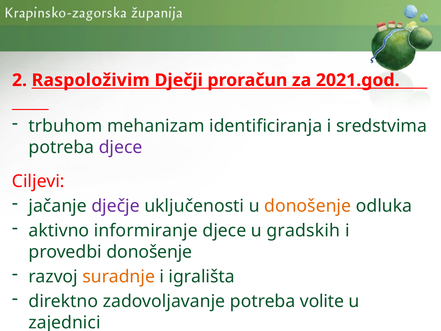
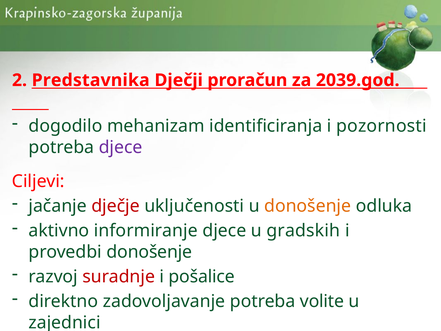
Raspoloživim: Raspoloživim -> Predstavnika
2021.god: 2021.god -> 2039.god
trbuhom: trbuhom -> dogodilo
sredstvima: sredstvima -> pozornosti
dječje colour: purple -> red
suradnje colour: orange -> red
igrališta: igrališta -> pošalice
